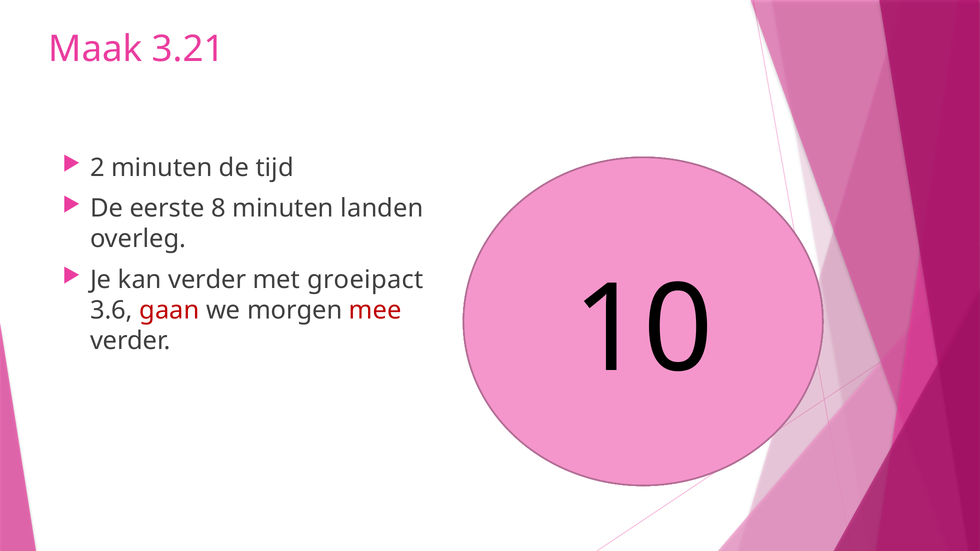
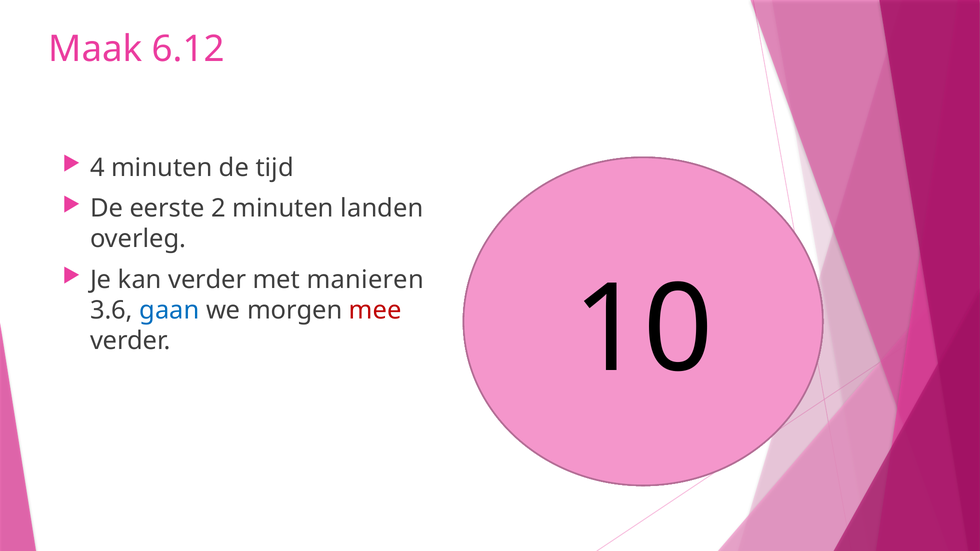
3.21: 3.21 -> 6.12
2: 2 -> 4
8: 8 -> 2
groeipact: groeipact -> manieren
gaan colour: red -> blue
